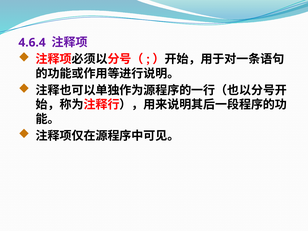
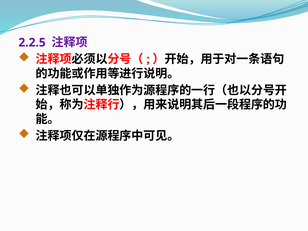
4.6.4: 4.6.4 -> 2.2.5
